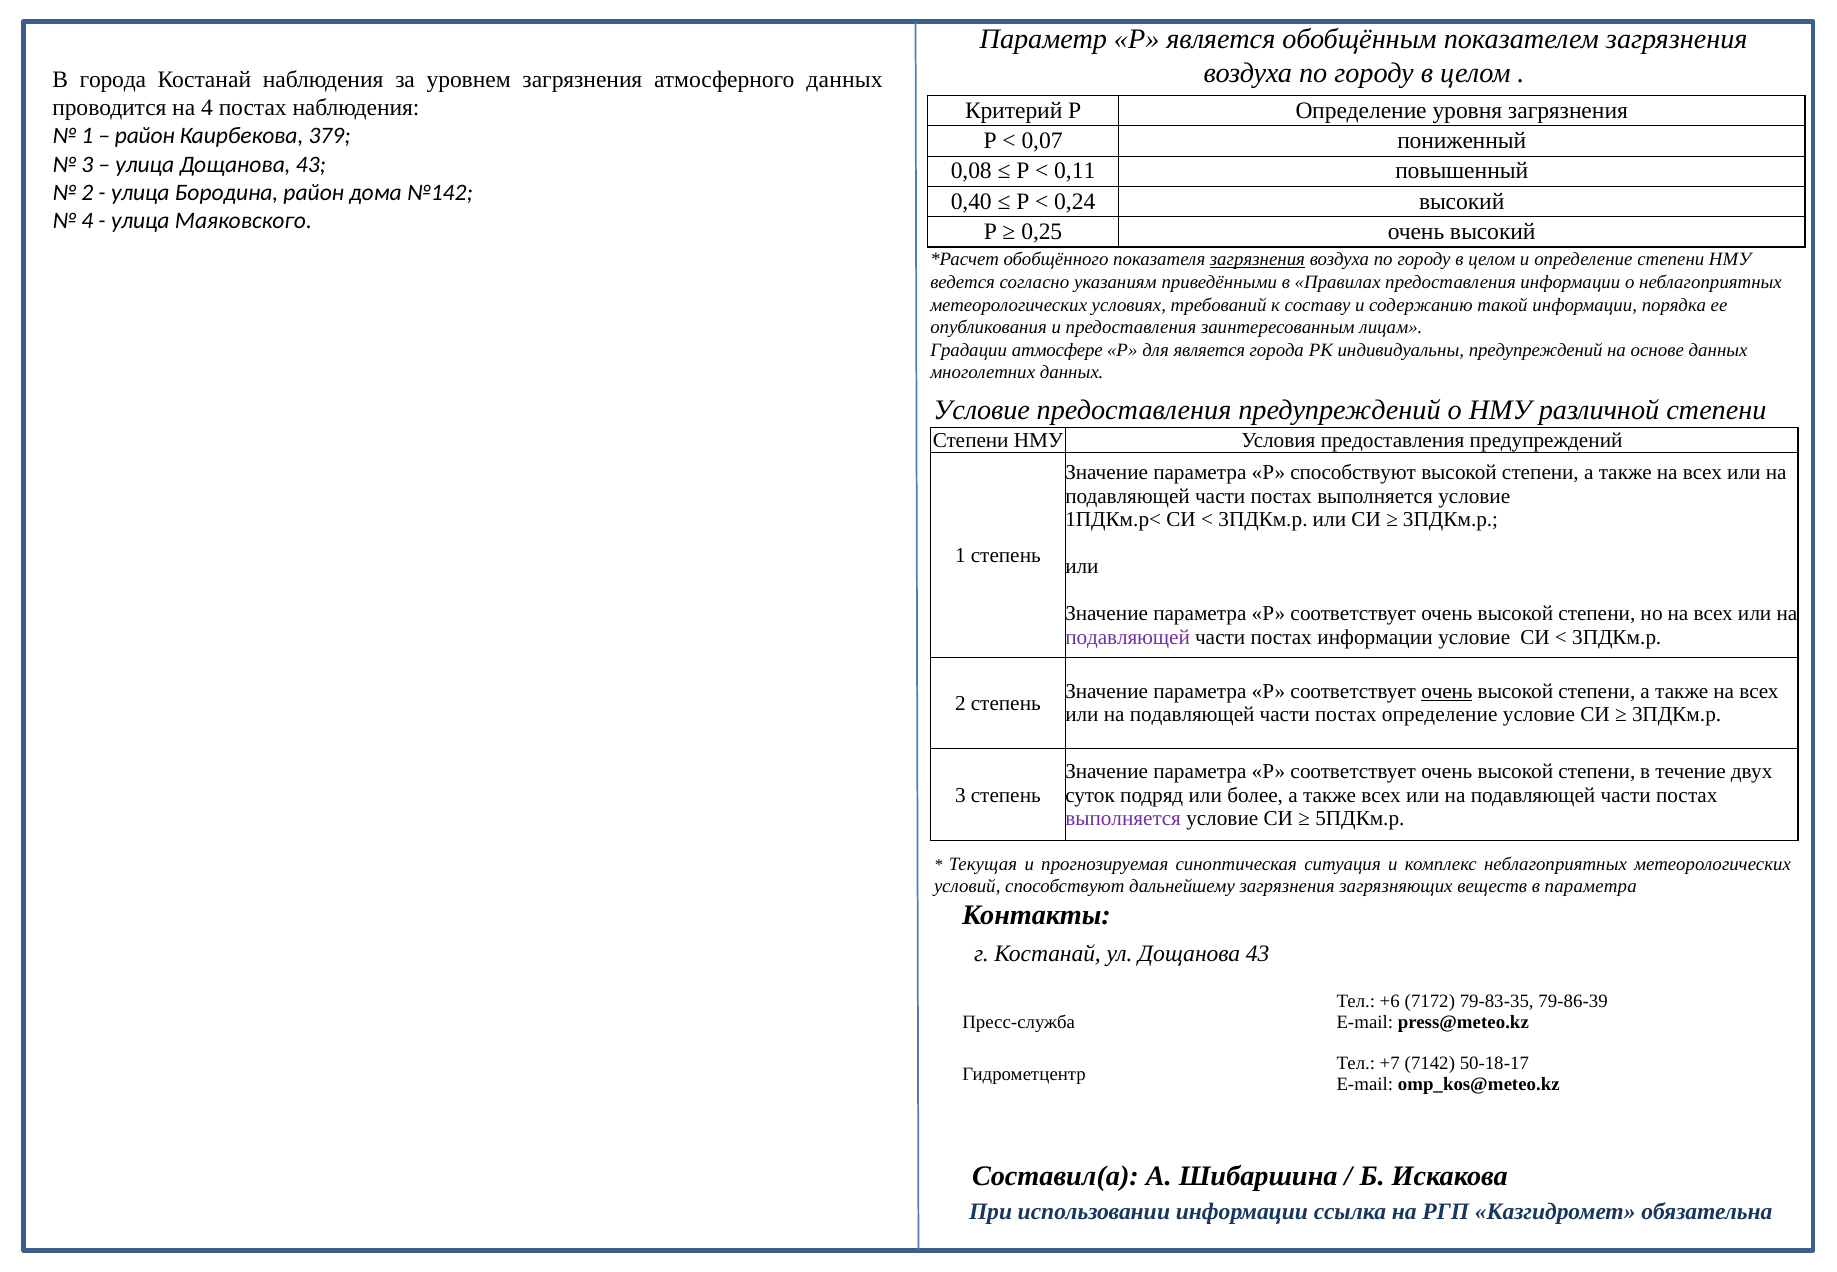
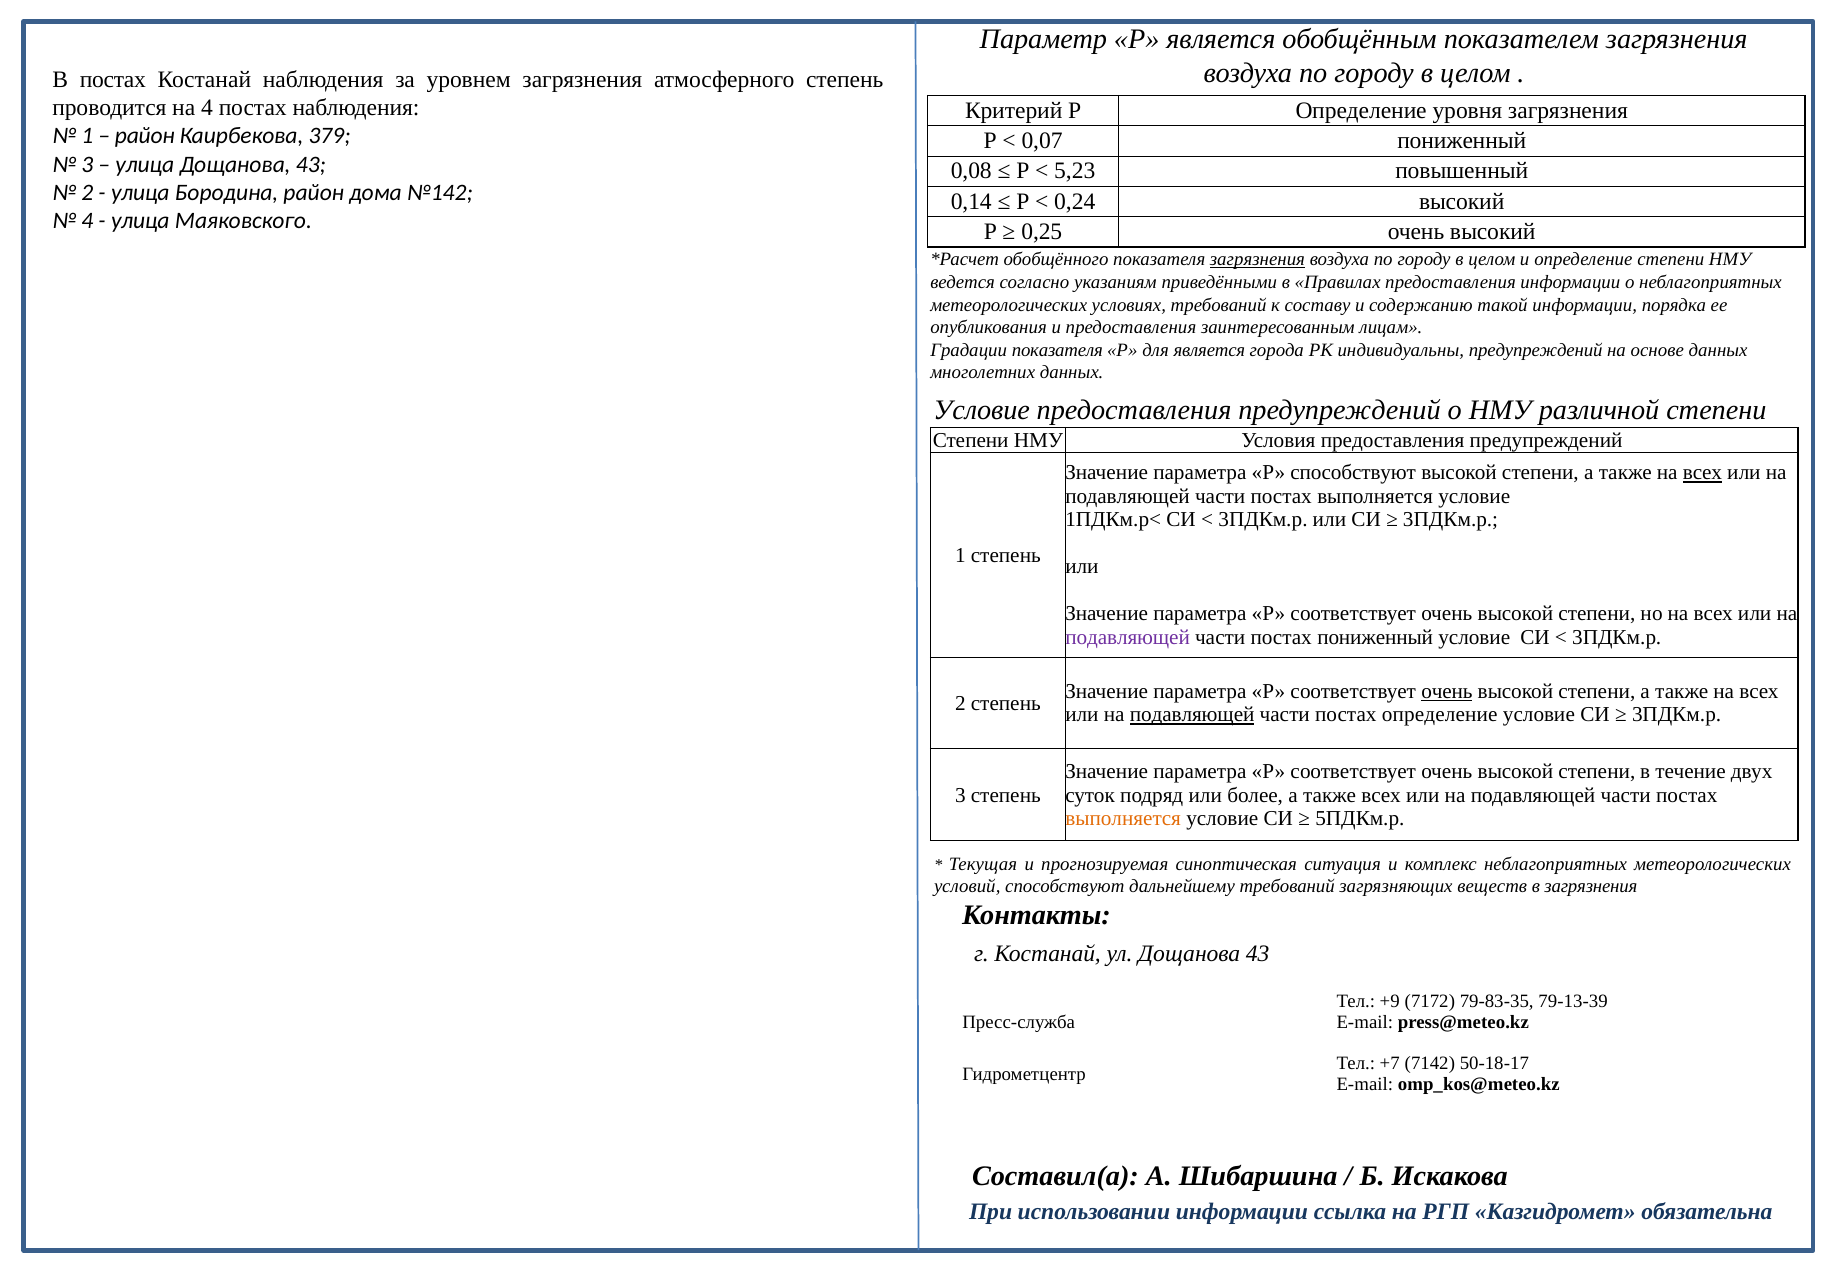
В города: города -> постах
атмосферного данных: данных -> степень
0,11: 0,11 -> 5,23
0,40: 0,40 -> 0,14
Градации атмосфере: атмосфере -> показателя
всех at (1702, 473) underline: none -> present
постах информации: информации -> пониженный
подавляющей at (1192, 715) underline: none -> present
выполняется at (1123, 818) colour: purple -> orange
дальнейшему загрязнения: загрязнения -> требований
в параметра: параметра -> загрязнения
+6: +6 -> +9
79-86-39: 79-86-39 -> 79-13-39
